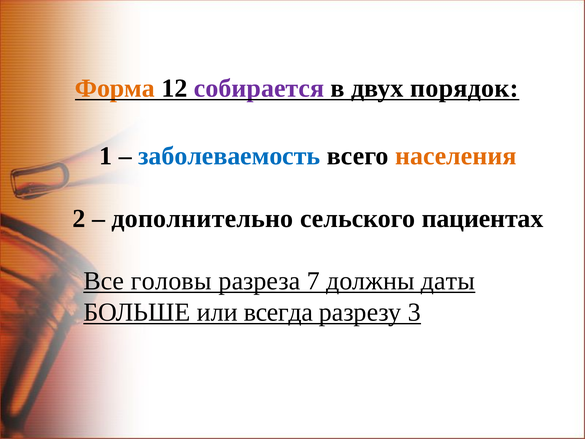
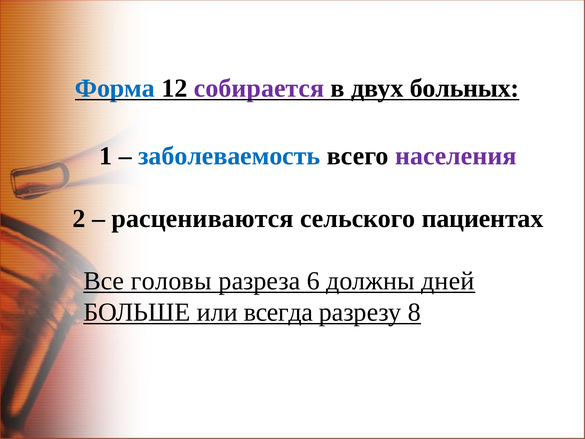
Форма colour: orange -> blue
порядок: порядок -> больных
населения colour: orange -> purple
дополнительно: дополнительно -> расцениваются
7: 7 -> 6
даты: даты -> дней
3: 3 -> 8
